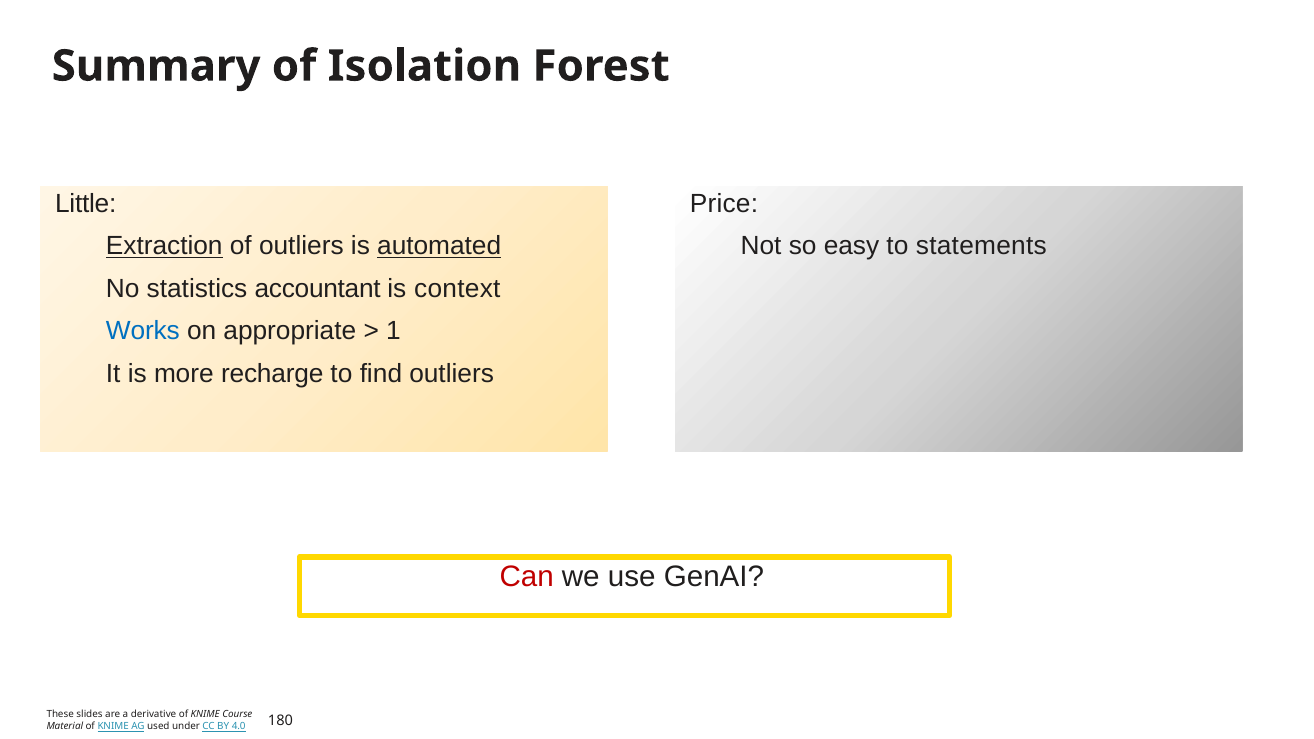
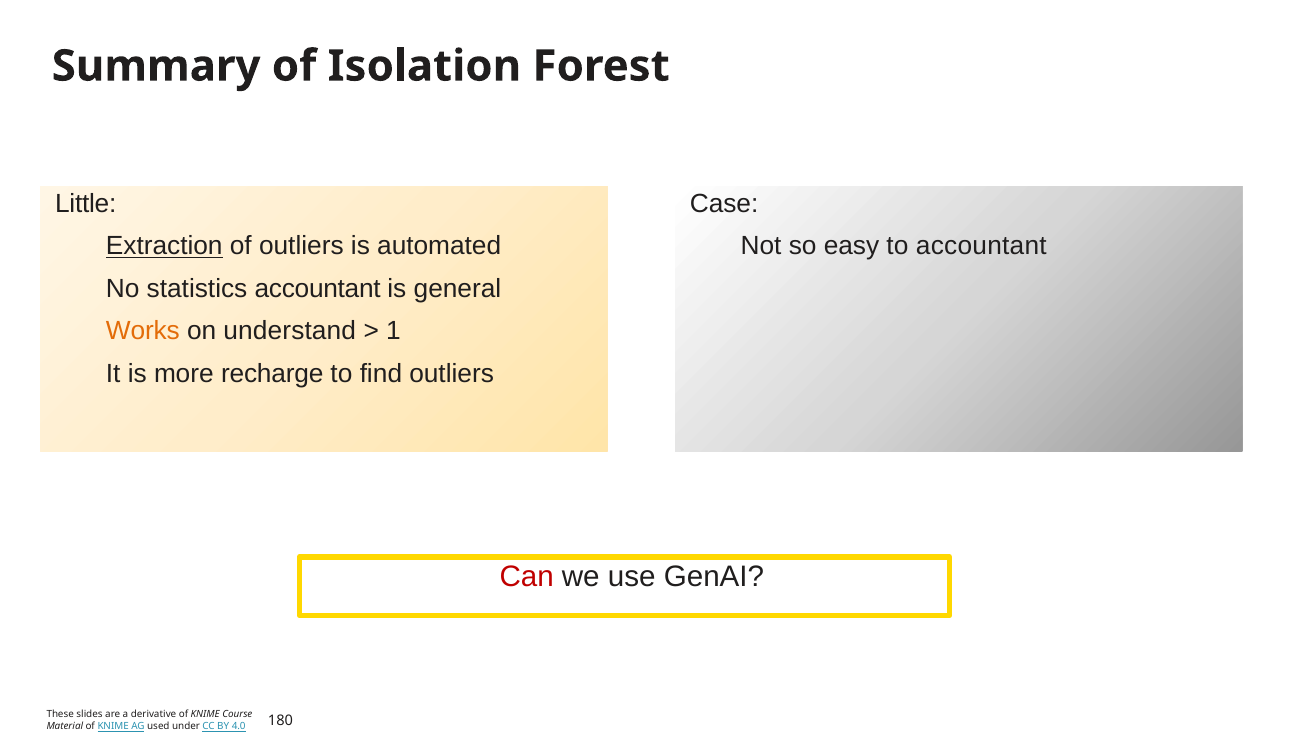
Price: Price -> Case
automated underline: present -> none
to statements: statements -> accountant
context: context -> general
Works colour: blue -> orange
appropriate: appropriate -> understand
